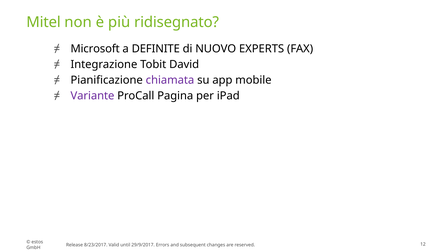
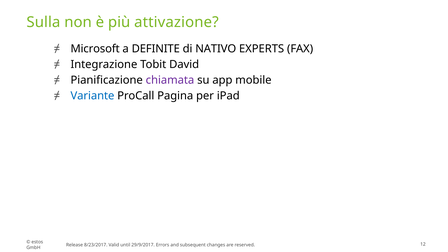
Mitel: Mitel -> Sulla
ridisegnato: ridisegnato -> attivazione
NUOVO: NUOVO -> NATIVO
Variante colour: purple -> blue
